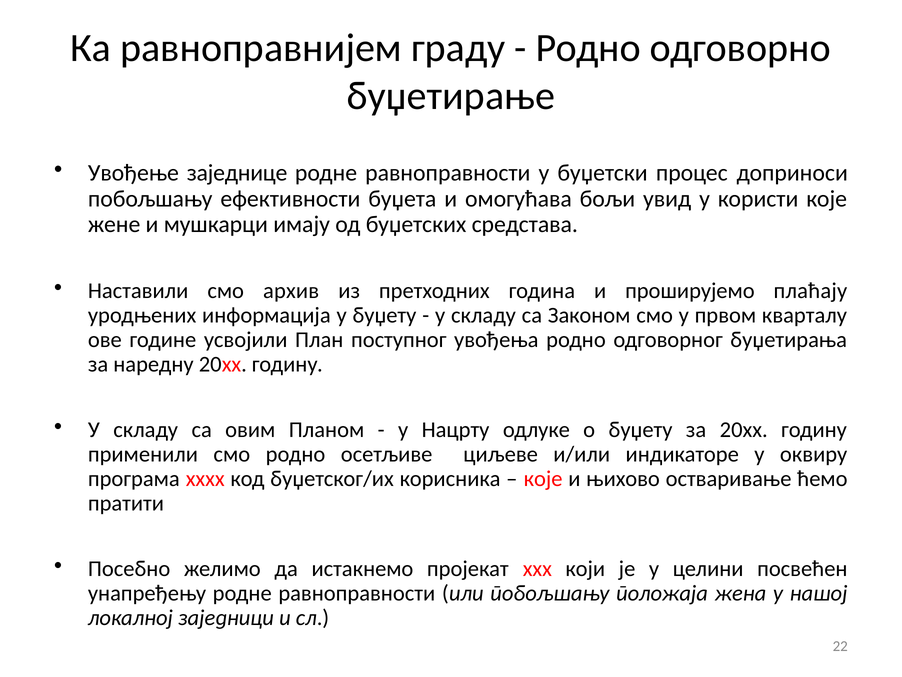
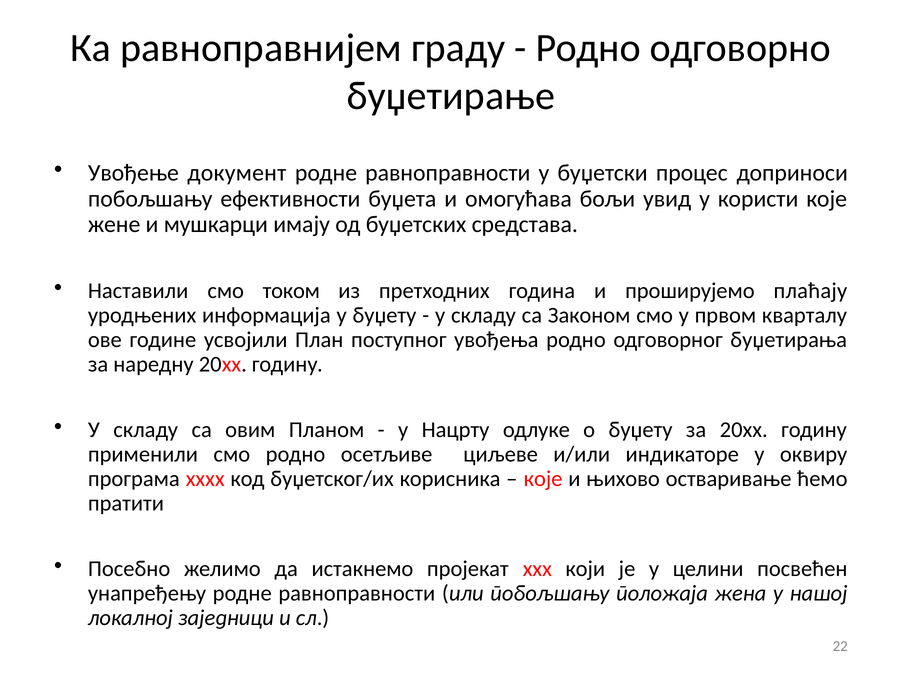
заједнице: заједнице -> документ
архив: архив -> током
